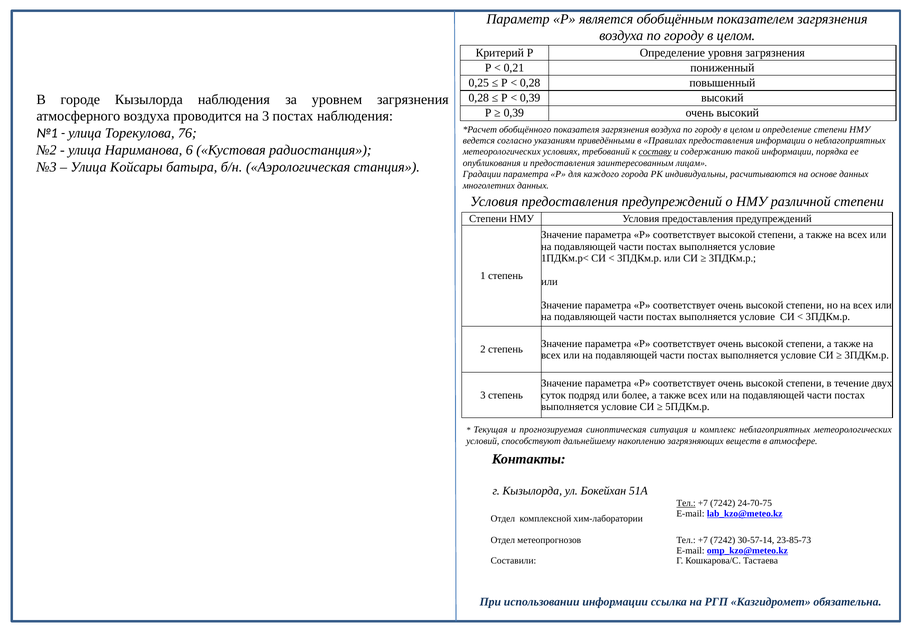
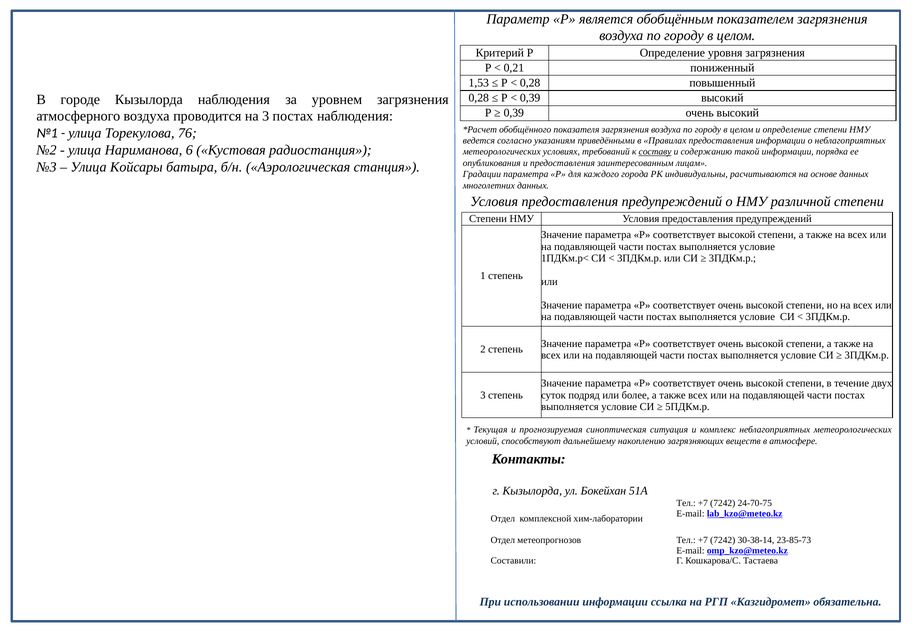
0,25: 0,25 -> 1,53
Тел at (686, 503) underline: present -> none
30-57-14: 30-57-14 -> 30-38-14
